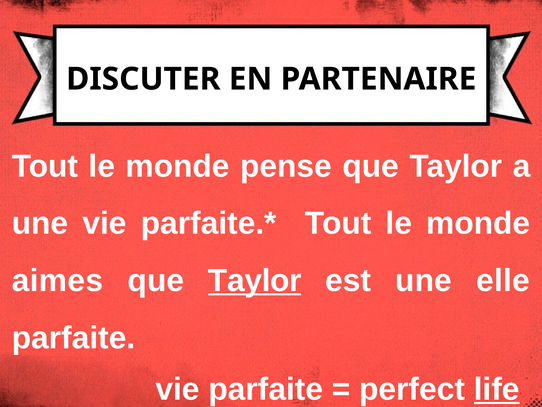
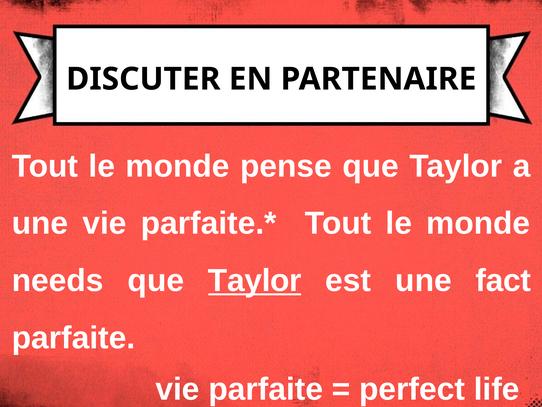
aimes: aimes -> needs
elle: elle -> fact
life underline: present -> none
